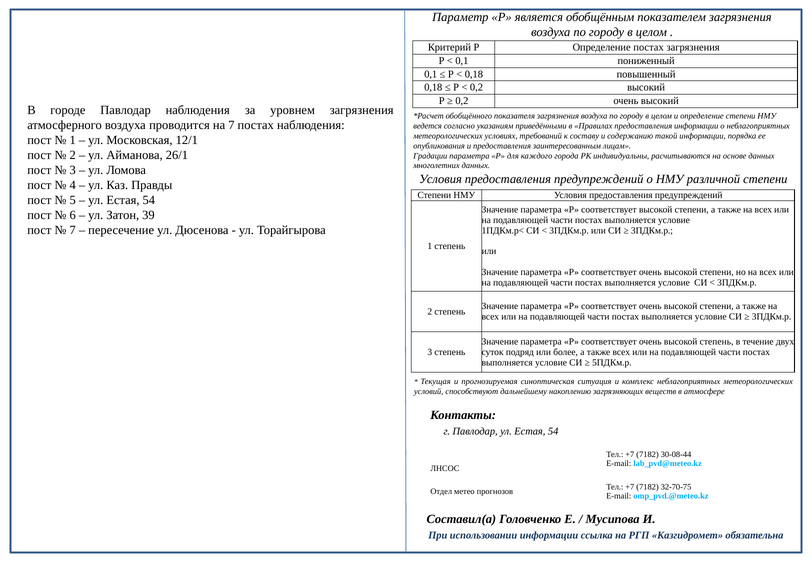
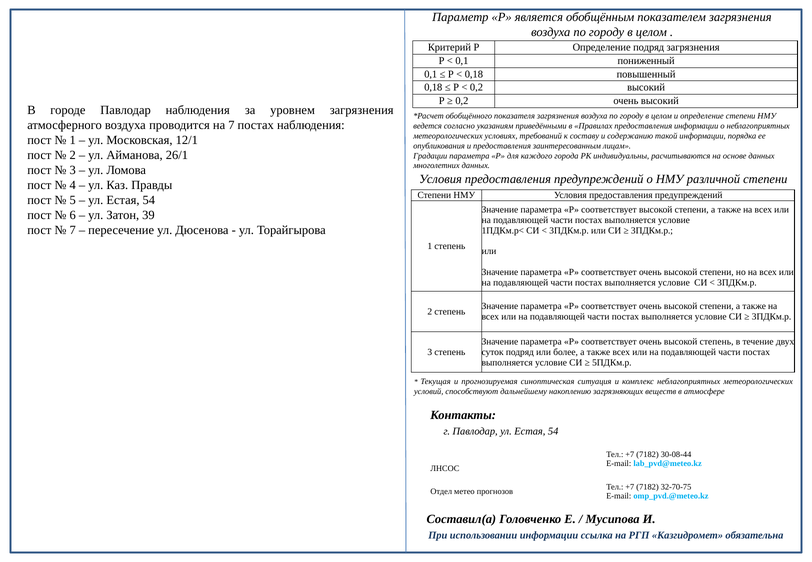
Определение постах: постах -> подряд
